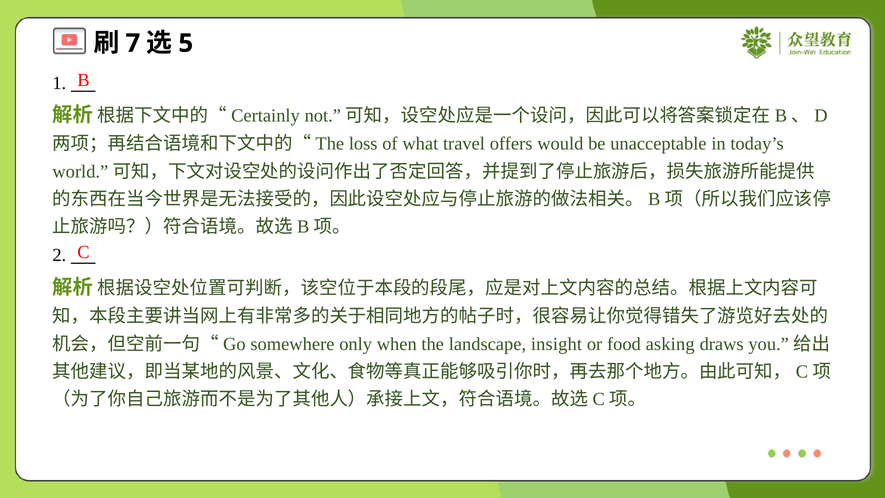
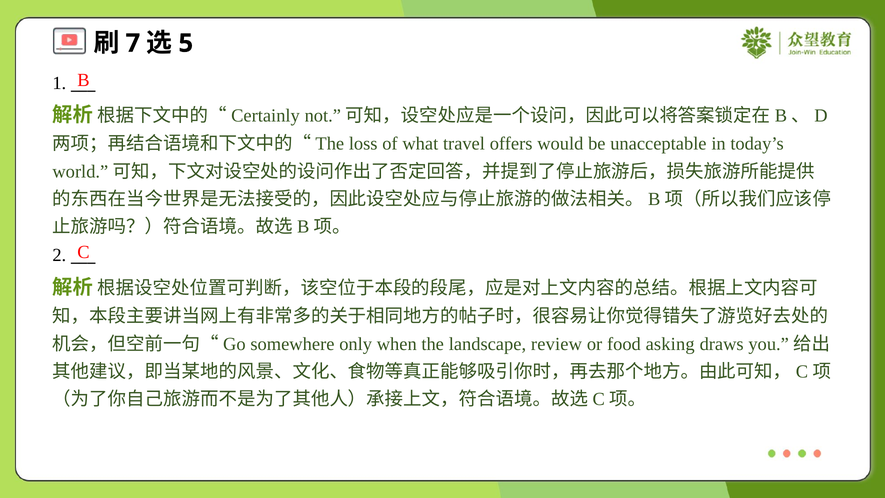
insight: insight -> review
